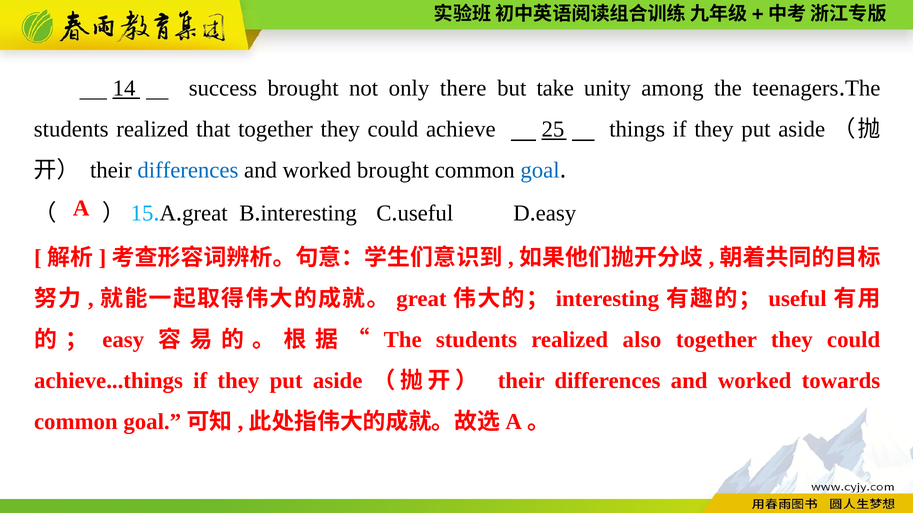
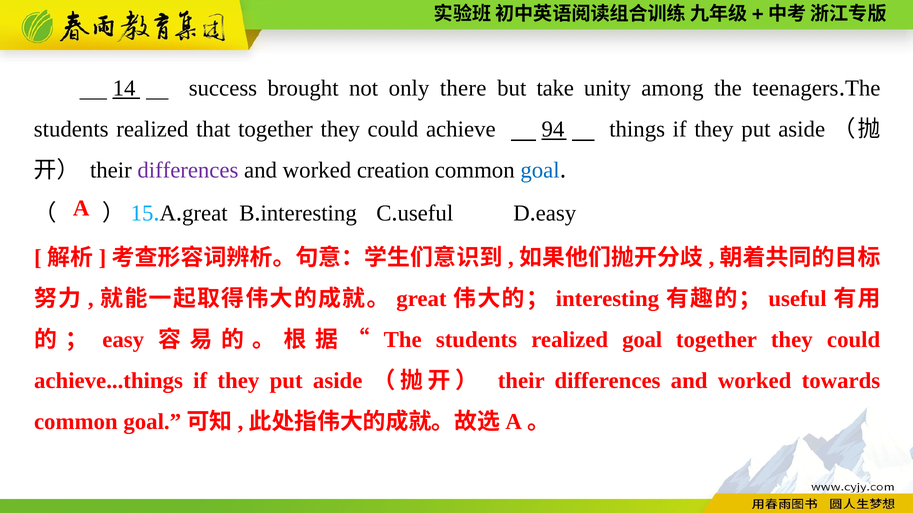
25: 25 -> 94
differences at (188, 170) colour: blue -> purple
worked brought: brought -> creation
realized also: also -> goal
